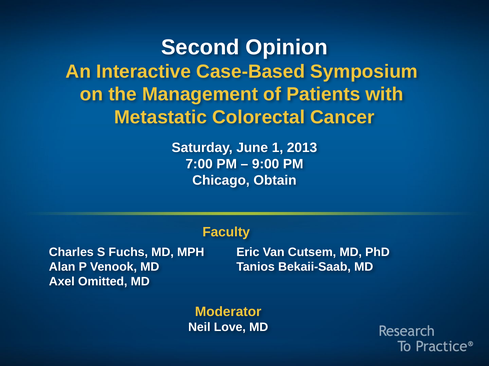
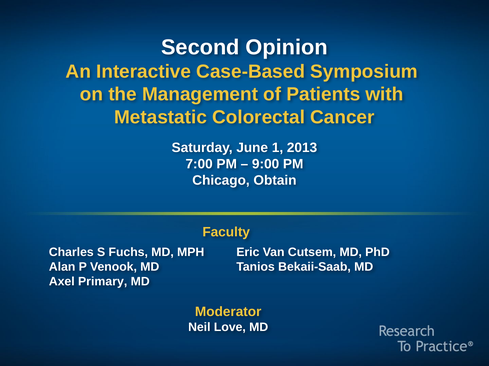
Omitted: Omitted -> Primary
